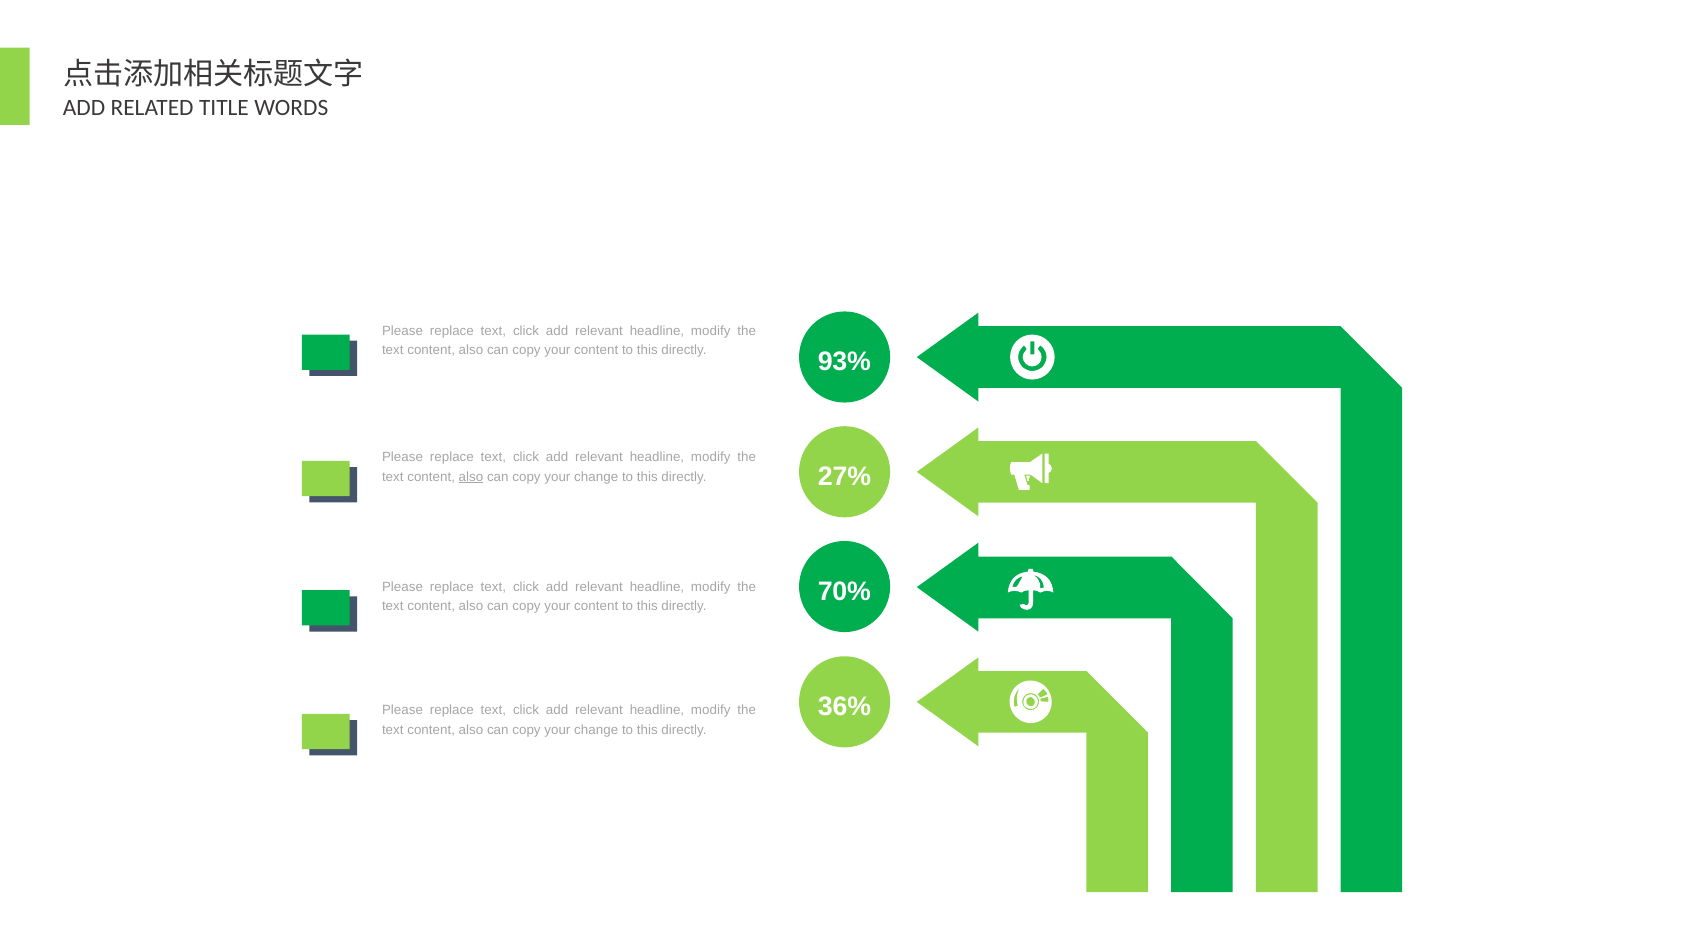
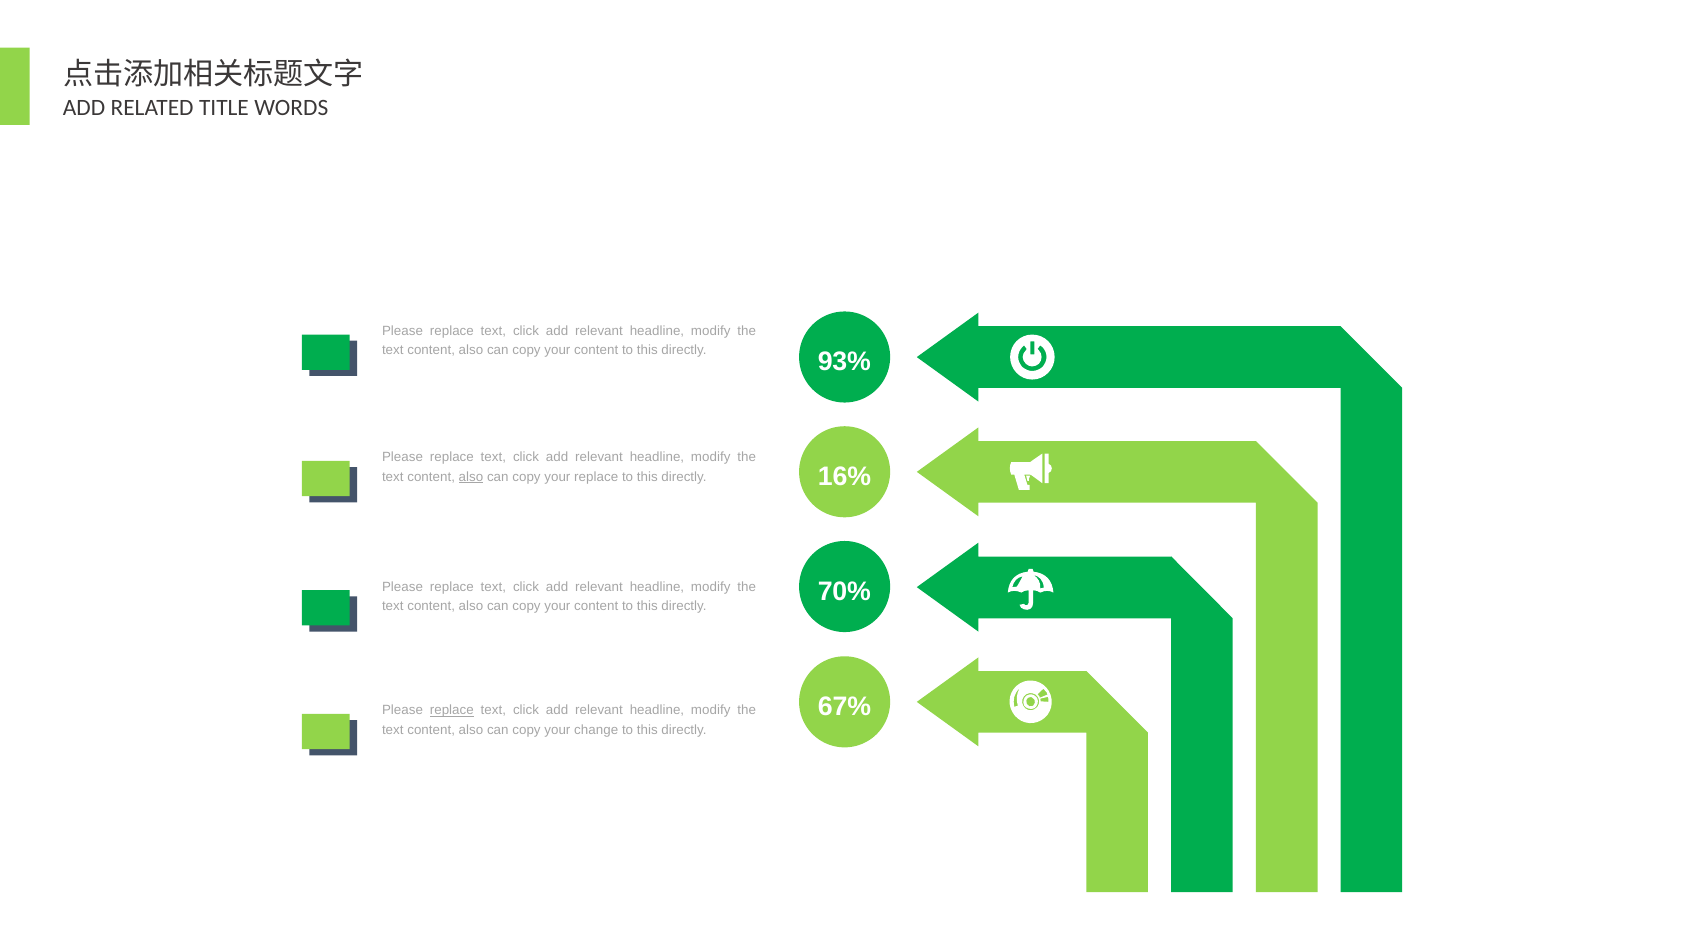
27%: 27% -> 16%
change at (596, 477): change -> replace
36%: 36% -> 67%
replace at (452, 710) underline: none -> present
